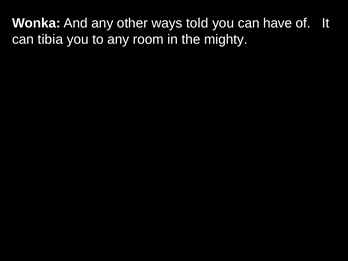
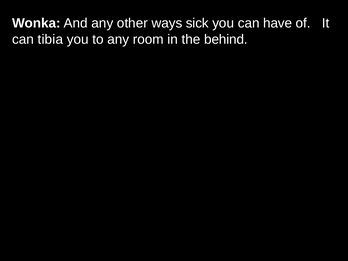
told: told -> sick
mighty: mighty -> behind
